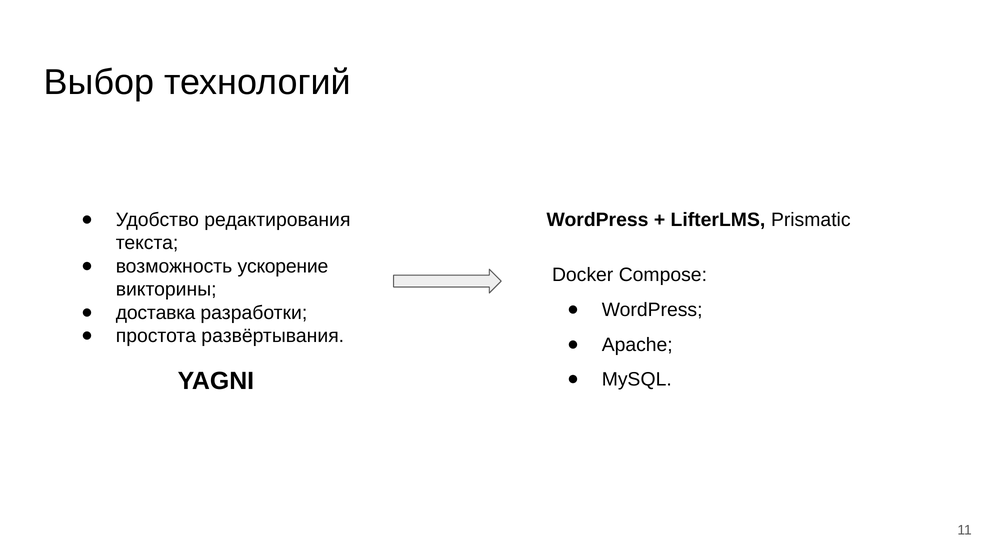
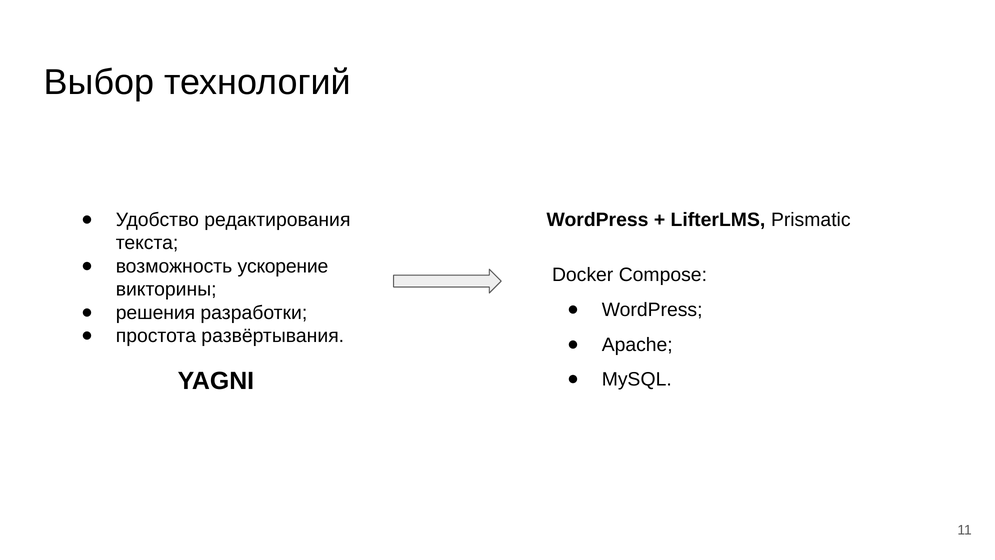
доставка: доставка -> решения
